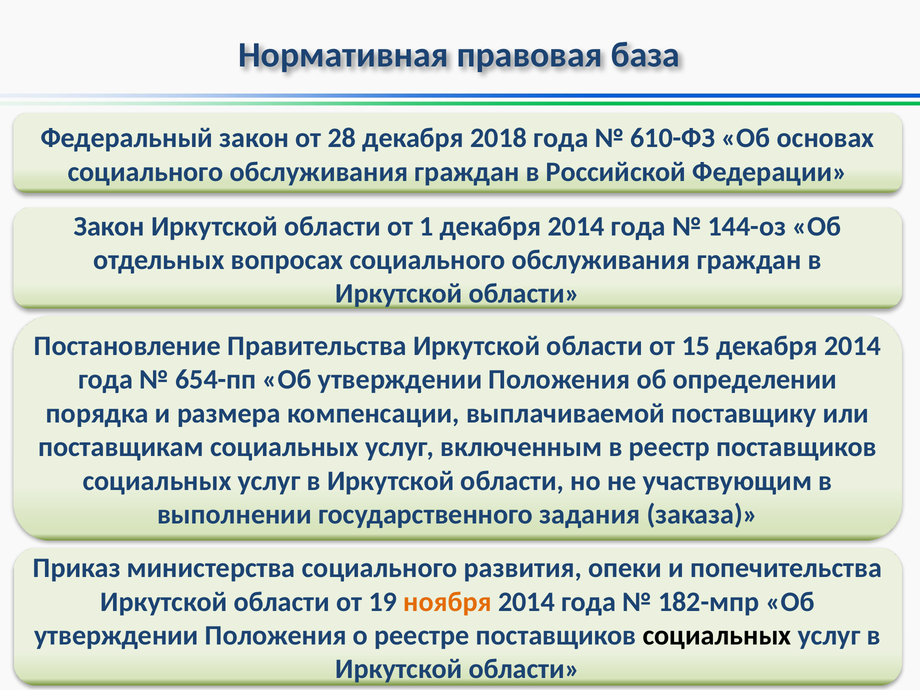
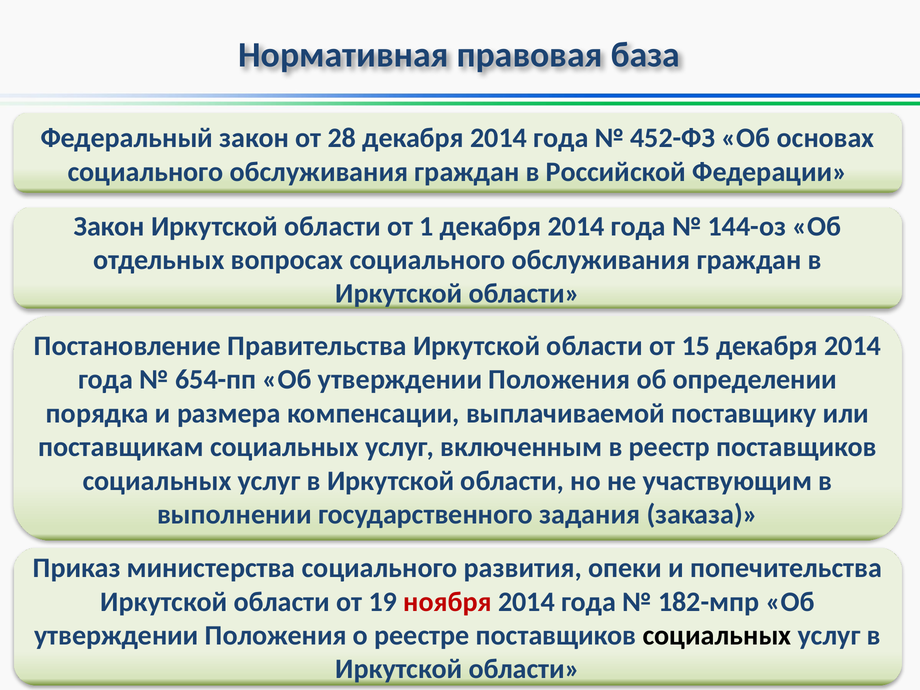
28 декабря 2018: 2018 -> 2014
610-ФЗ: 610-ФЗ -> 452-ФЗ
ноября colour: orange -> red
